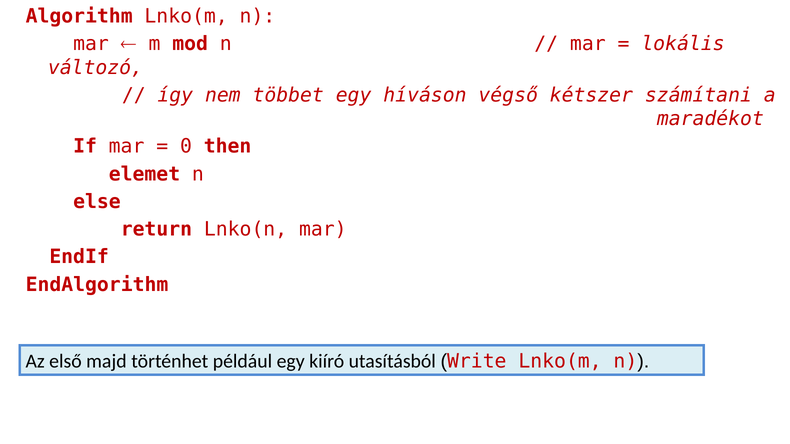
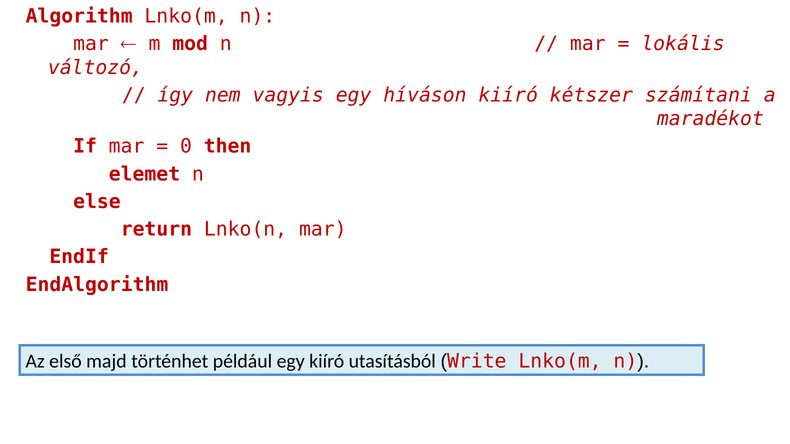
többet: többet -> vagyis
híváson végső: végső -> kiíró
